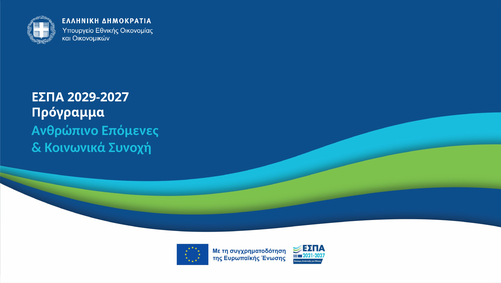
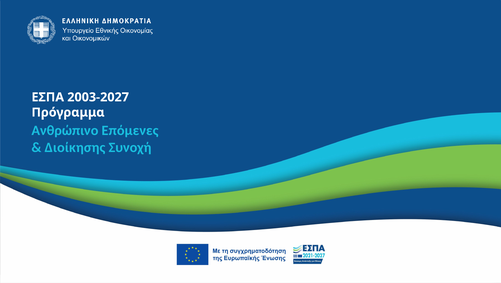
2029-2027: 2029-2027 -> 2003-2027
Κοινωνικά: Κοινωνικά -> Διοίκησης
